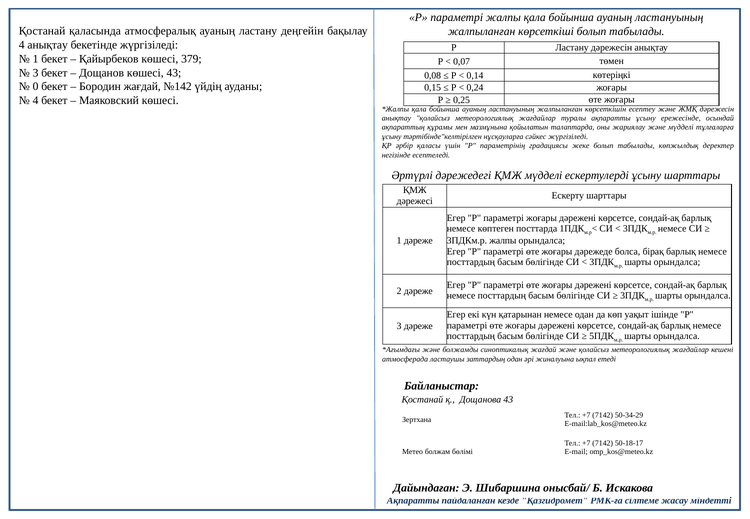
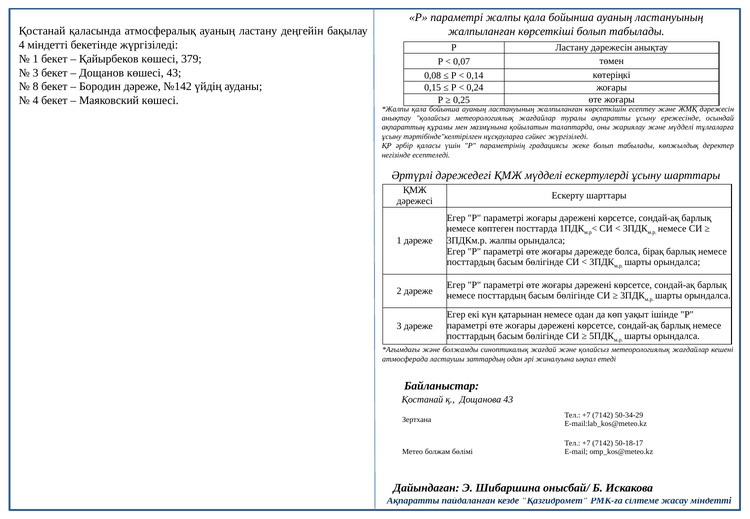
4 анықтау: анықтау -> міндетті
0: 0 -> 8
Бородин жағдай: жағдай -> дәреже
